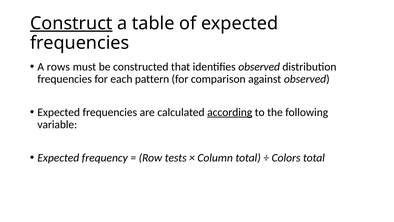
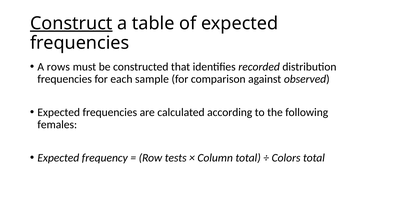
identifies observed: observed -> recorded
pattern: pattern -> sample
according underline: present -> none
variable: variable -> females
